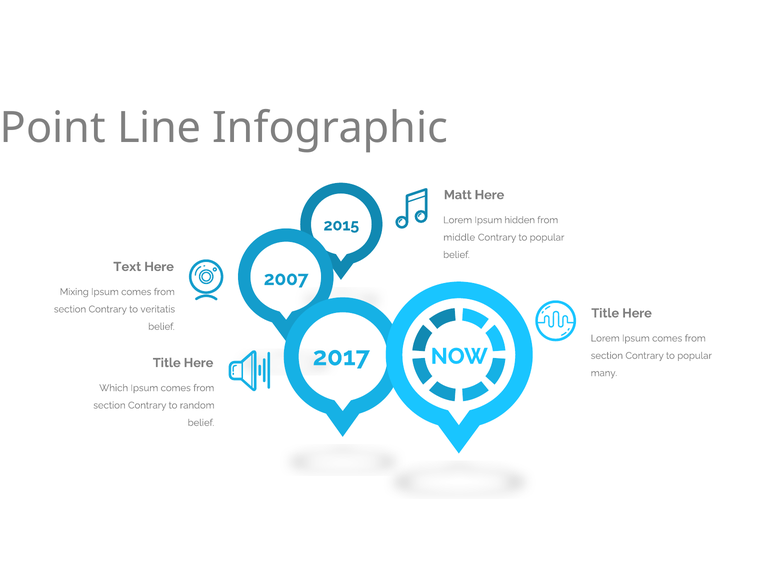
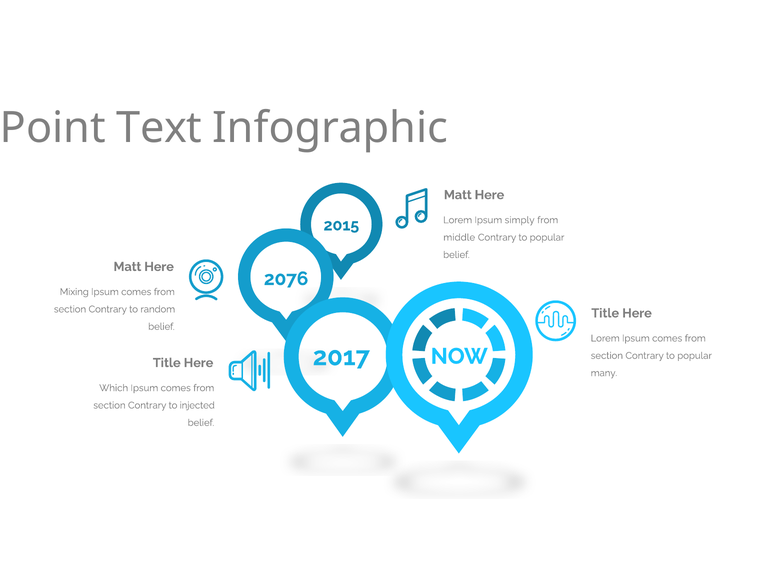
Line: Line -> Text
hidden: hidden -> simply
Text at (127, 267): Text -> Matt
2007: 2007 -> 2076
veritatis: veritatis -> random
random: random -> injected
